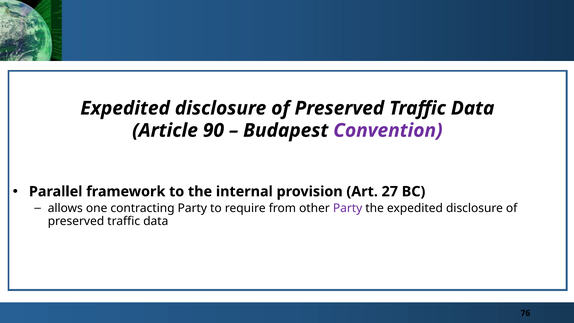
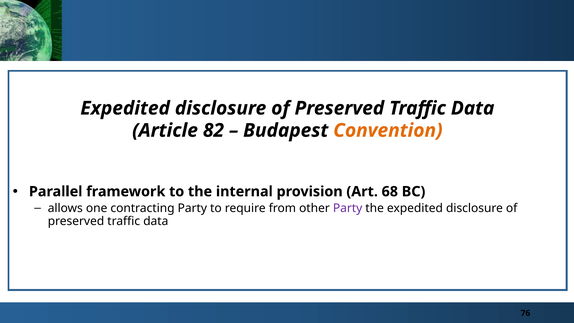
90: 90 -> 82
Convention colour: purple -> orange
27: 27 -> 68
